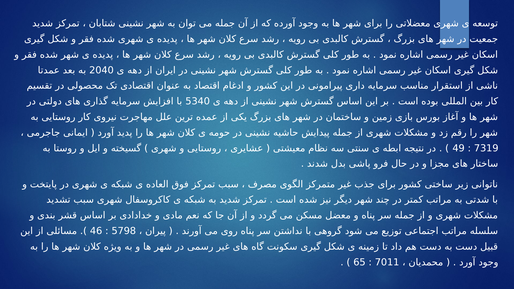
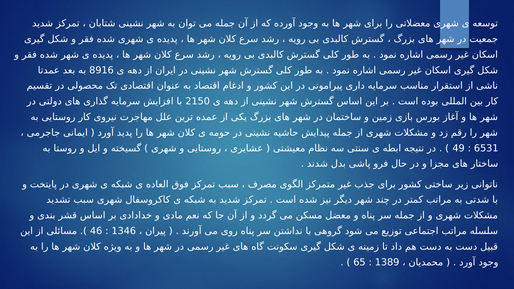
2040: 2040 -> 8916
5340: 5340 -> 2150
7319: 7319 -> 6531
5798: 5798 -> 1346
7011: 7011 -> 1389
